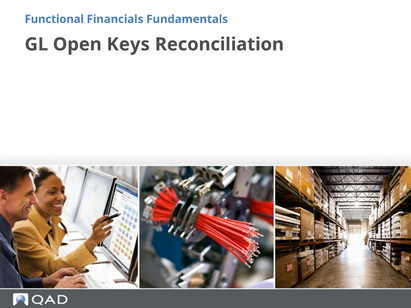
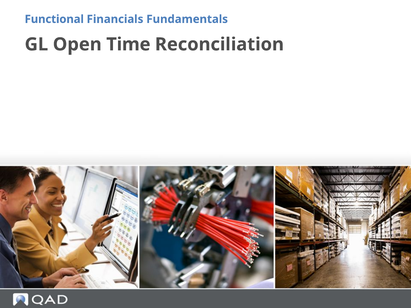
Keys: Keys -> Time
